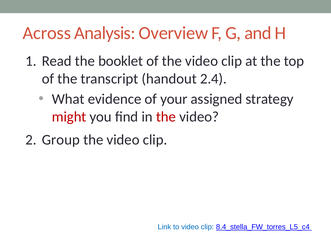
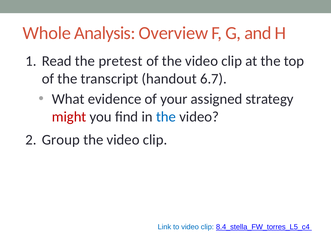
Across: Across -> Whole
booklet: booklet -> pretest
2.4: 2.4 -> 6.7
the at (166, 117) colour: red -> blue
